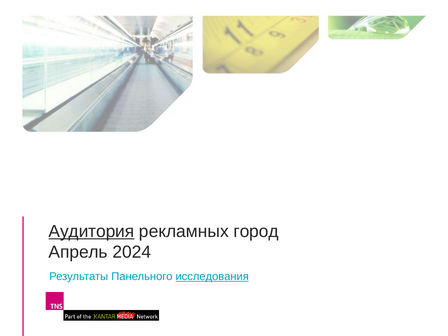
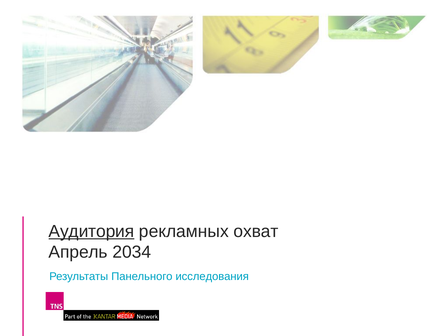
город: город -> охват
2024: 2024 -> 2034
исследования underline: present -> none
